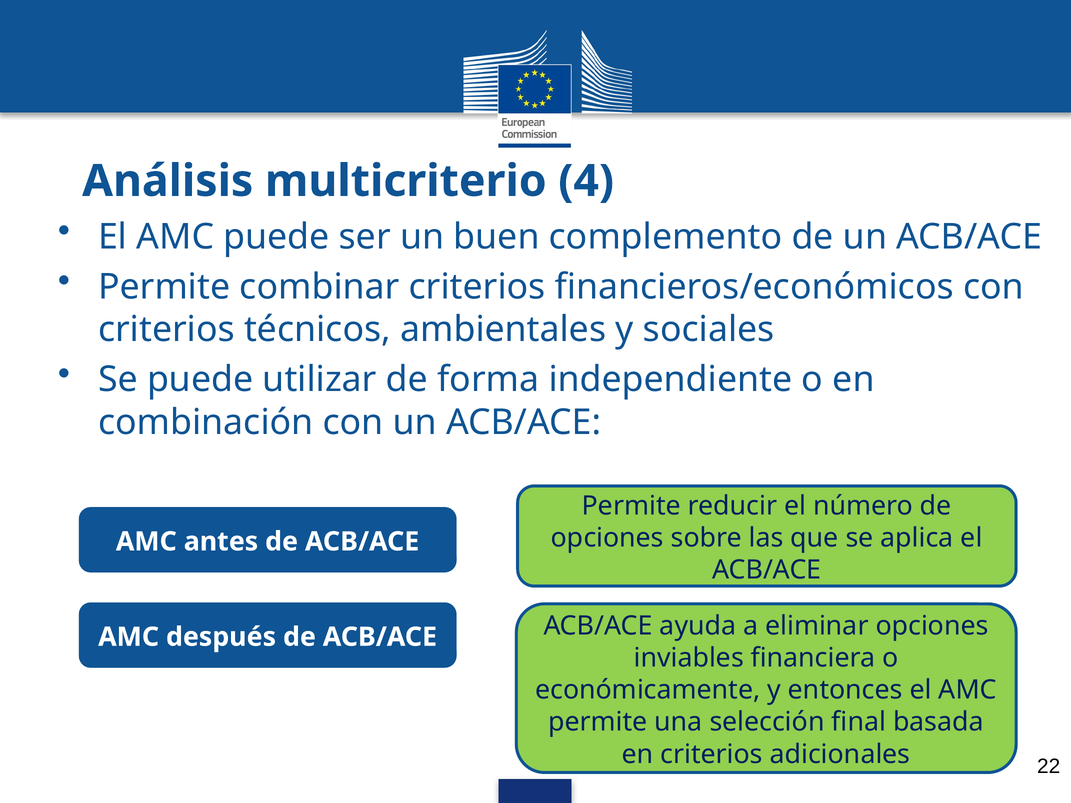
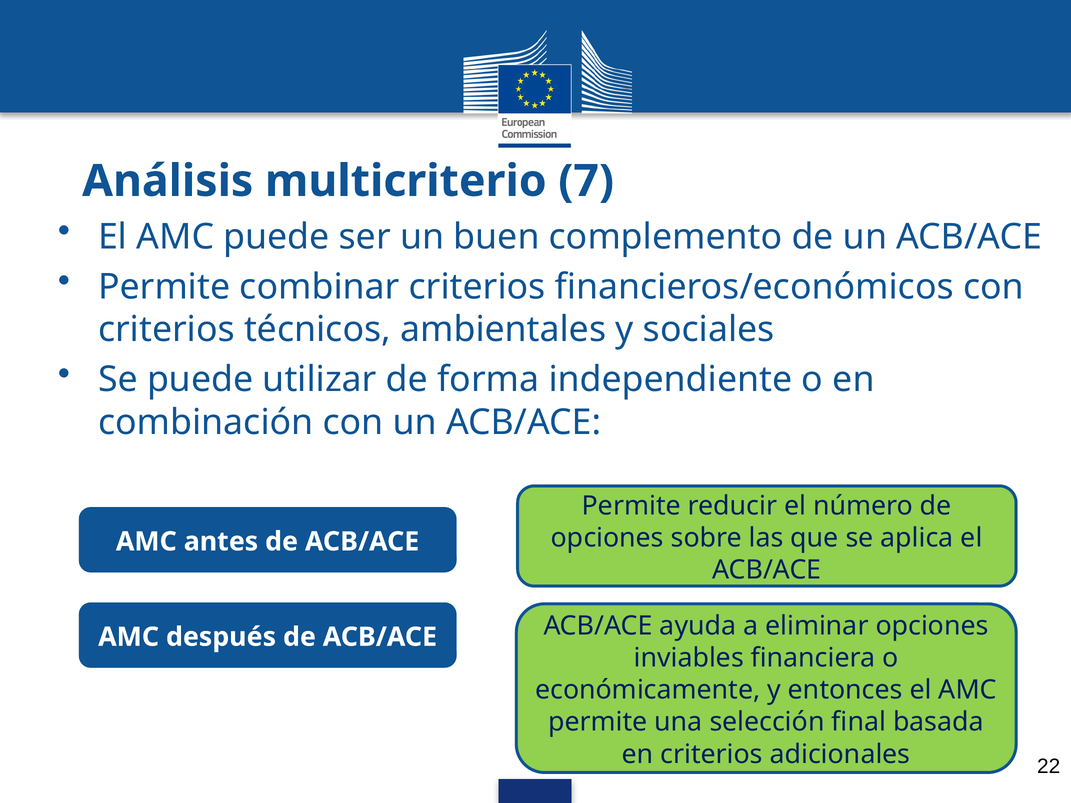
4: 4 -> 7
